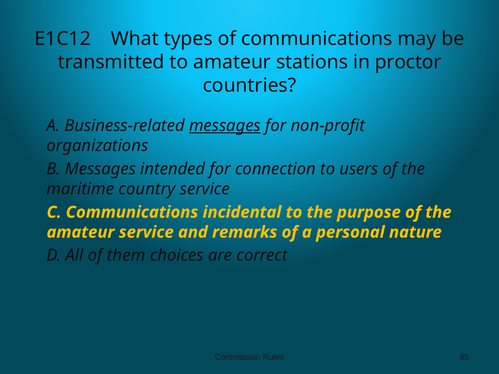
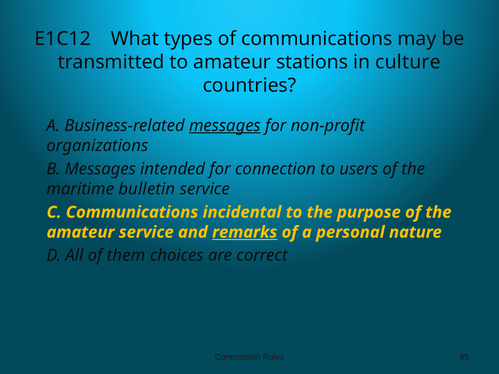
proctor: proctor -> culture
country: country -> bulletin
remarks underline: none -> present
